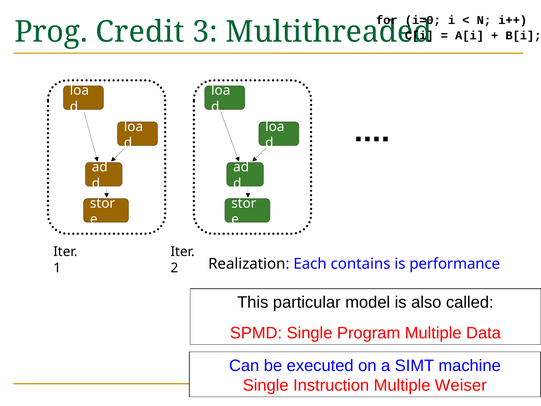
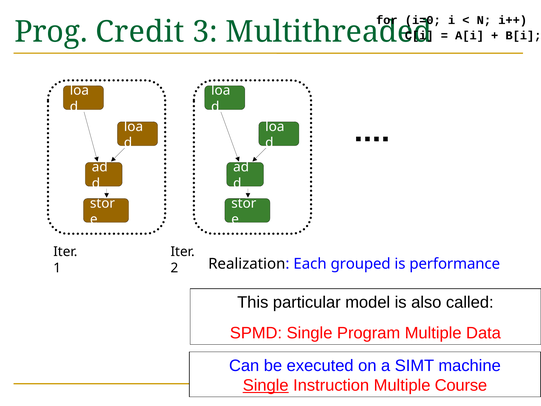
contains: contains -> grouped
Single at (266, 385) underline: none -> present
Weiser: Weiser -> Course
